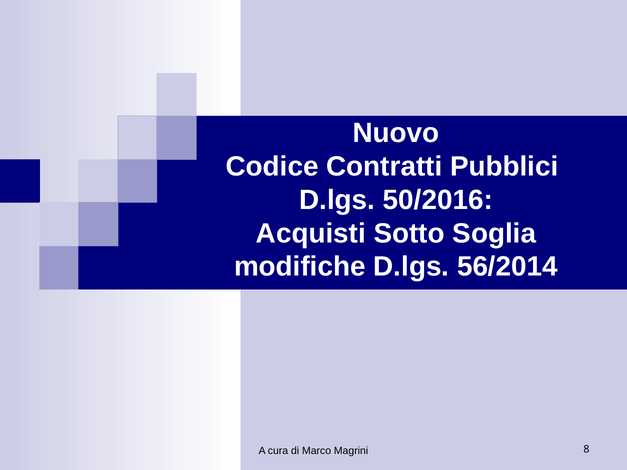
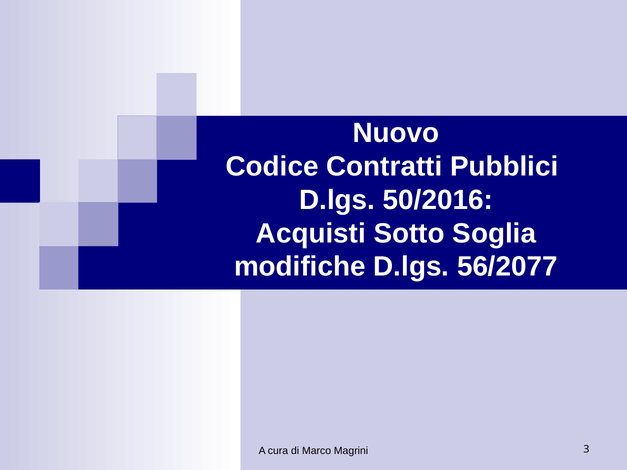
56/2014: 56/2014 -> 56/2077
8: 8 -> 3
